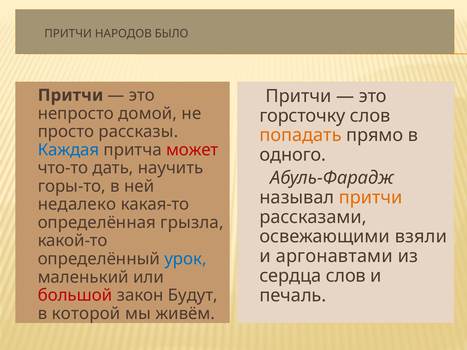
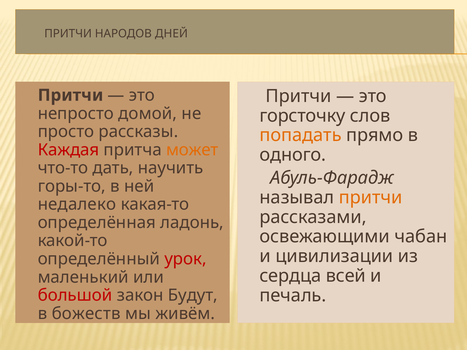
БЫЛО: БЫЛО -> ДНЕЙ
Каждая colour: blue -> red
может colour: red -> orange
грызла: грызла -> ладонь
взяли: взяли -> чабан
аргонавтами: аргонавтами -> цивилизации
урок colour: blue -> red
сердца слов: слов -> всей
которой: которой -> божеств
